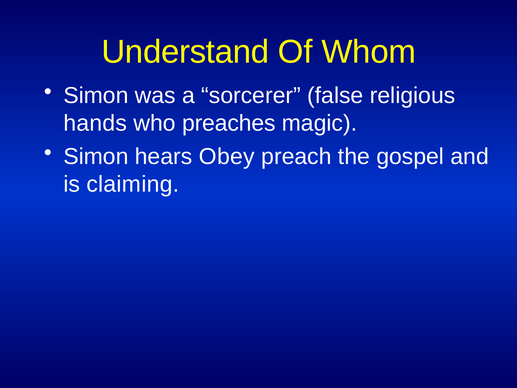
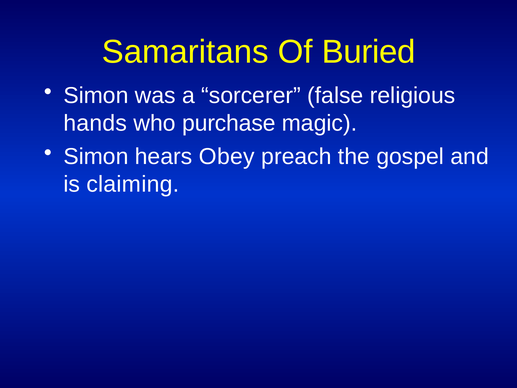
Understand: Understand -> Samaritans
Whom: Whom -> Buried
preaches: preaches -> purchase
